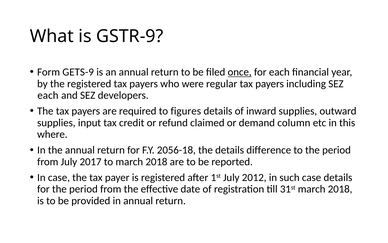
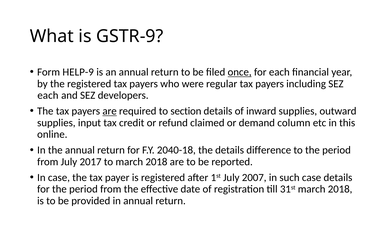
GETS-9: GETS-9 -> HELP-9
are at (110, 111) underline: none -> present
figures: figures -> section
where: where -> online
2056-18: 2056-18 -> 2040-18
2012: 2012 -> 2007
